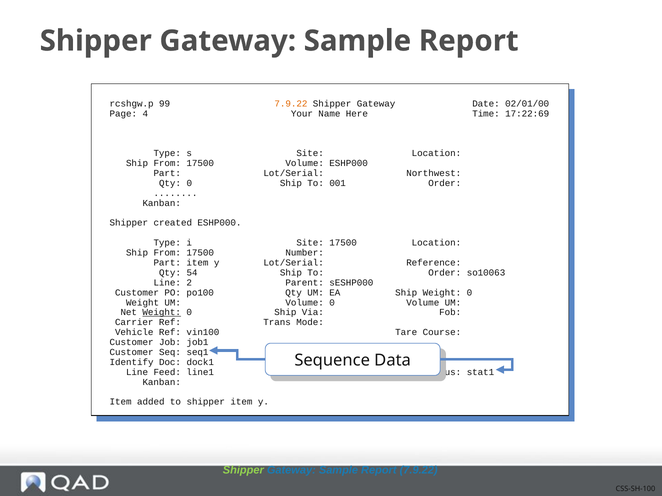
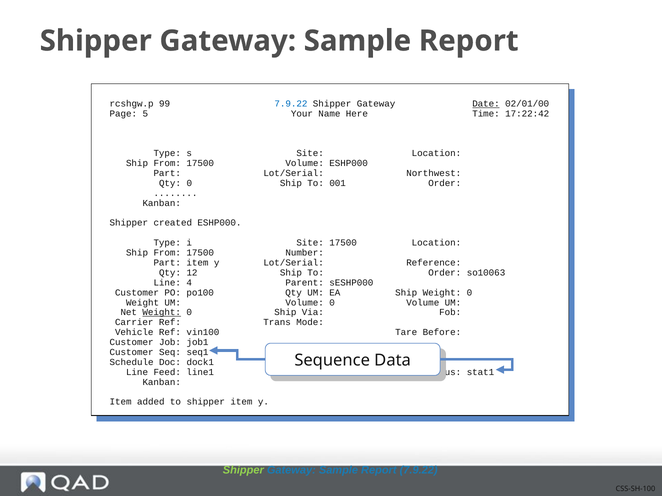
7.9.22 at (291, 104) colour: orange -> blue
Date underline: none -> present
4: 4 -> 5
17:22:69: 17:22:69 -> 17:22:42
54: 54 -> 12
2: 2 -> 4
Course: Course -> Before
Identify: Identify -> Schedule
